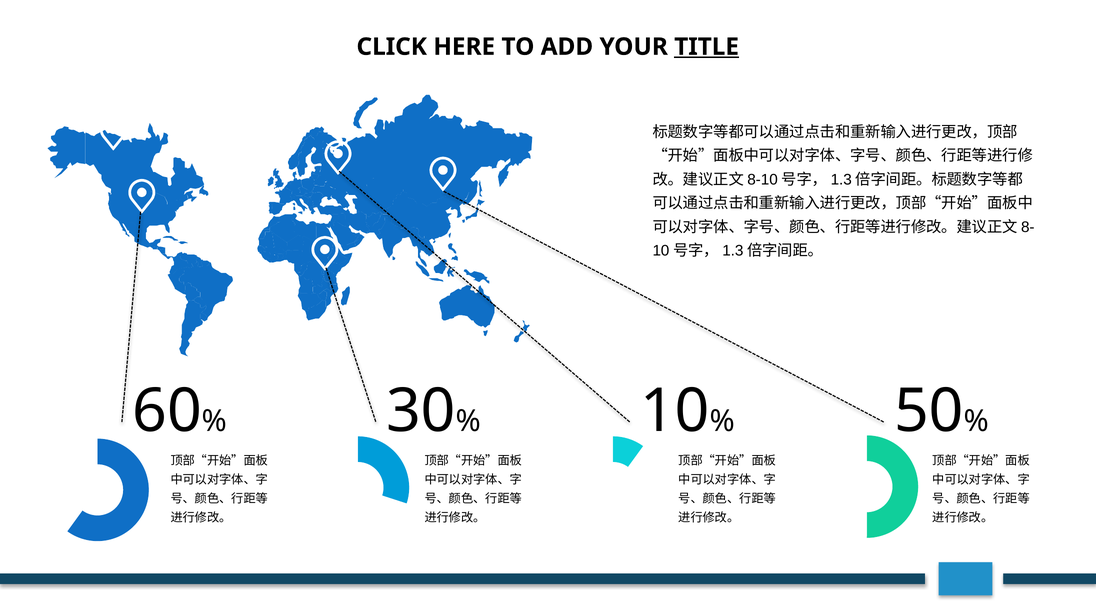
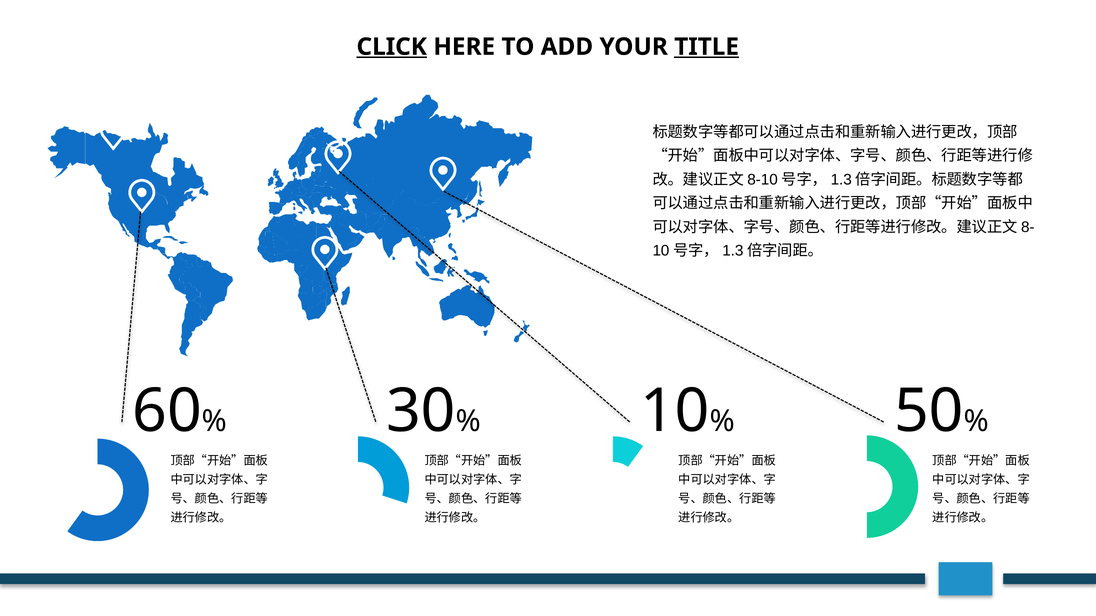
CLICK underline: none -> present
